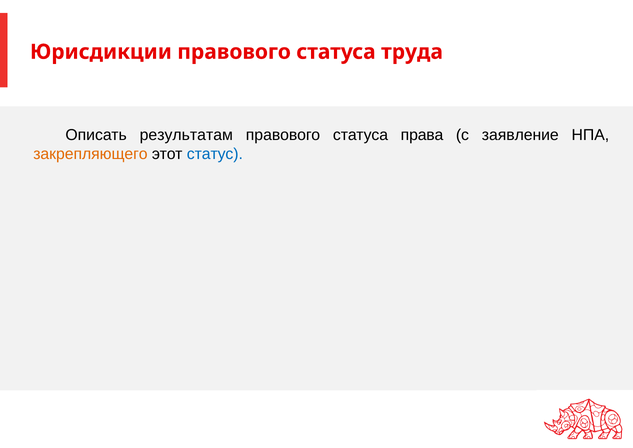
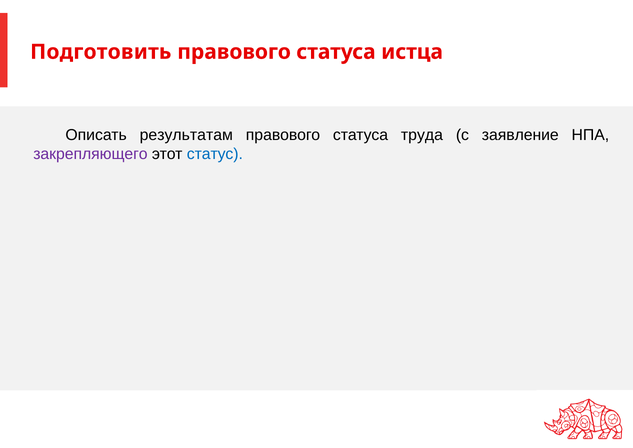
Юрисдикции: Юрисдикции -> Подготовить
труда: труда -> истца
права: права -> труда
закрепляющего colour: orange -> purple
